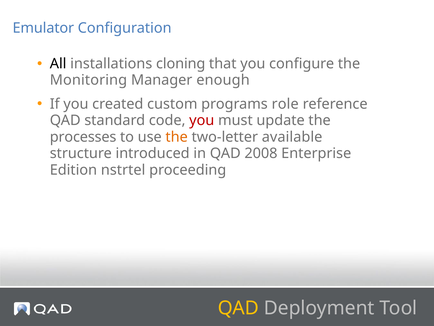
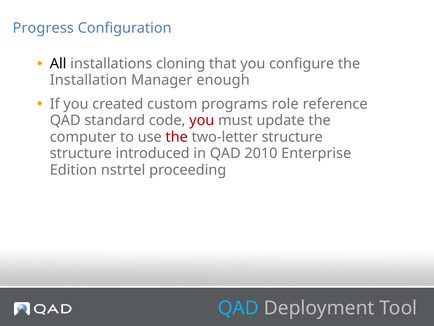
Emulator: Emulator -> Progress
Monitoring: Monitoring -> Installation
processes: processes -> computer
the at (177, 137) colour: orange -> red
two-letter available: available -> structure
2008: 2008 -> 2010
QAD at (238, 308) colour: yellow -> light blue
